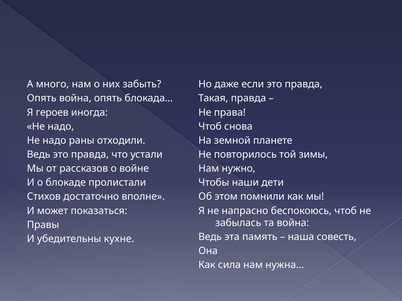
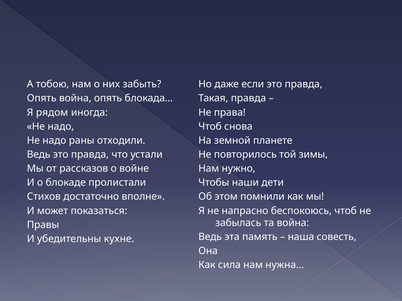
много: много -> тобою
героев: героев -> рядом
